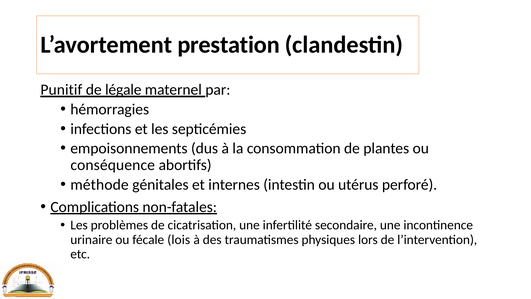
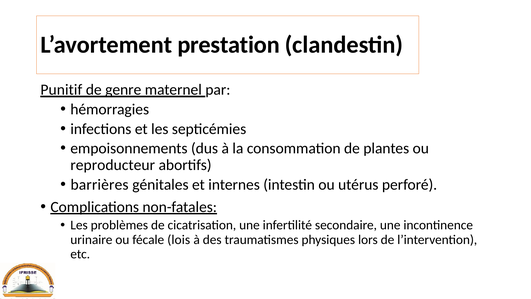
légale: légale -> genre
conséquence: conséquence -> reproducteur
méthode: méthode -> barrières
